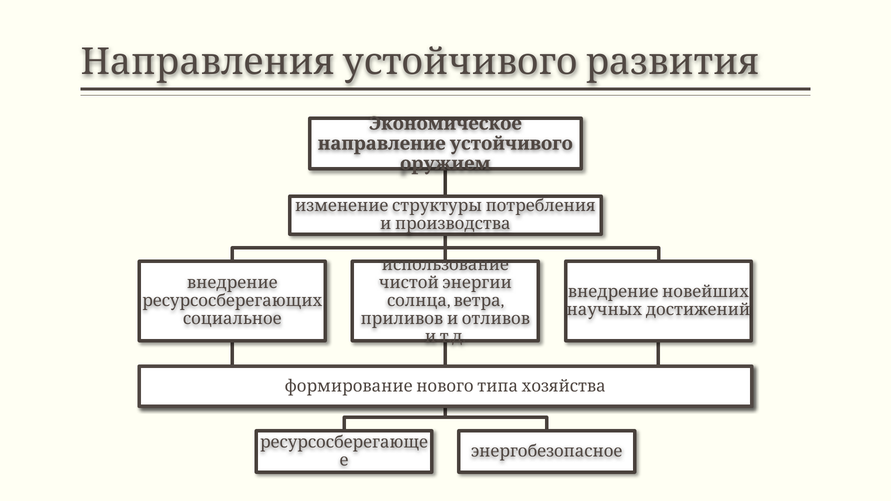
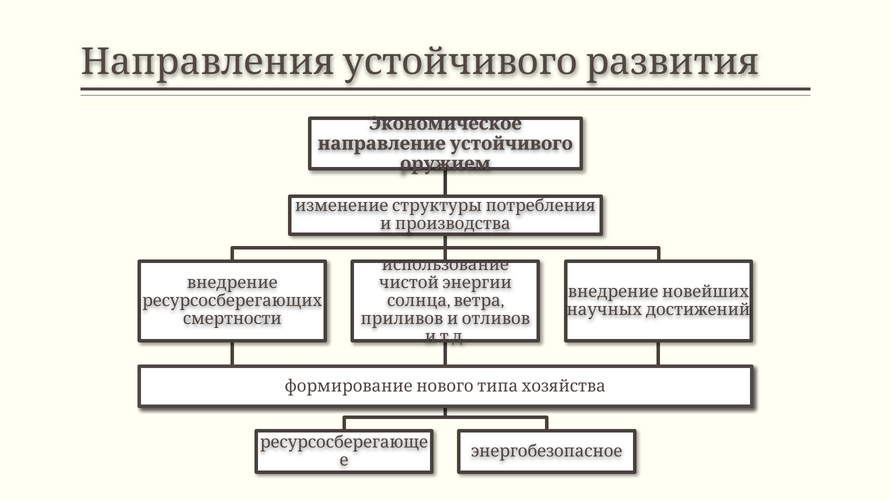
социальное: социальное -> смертности
